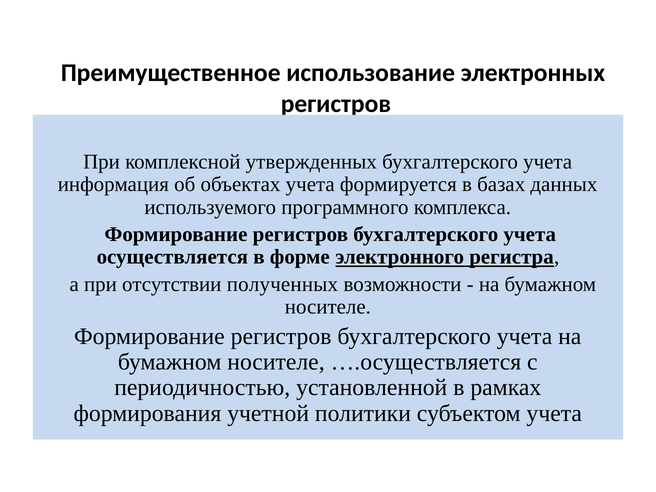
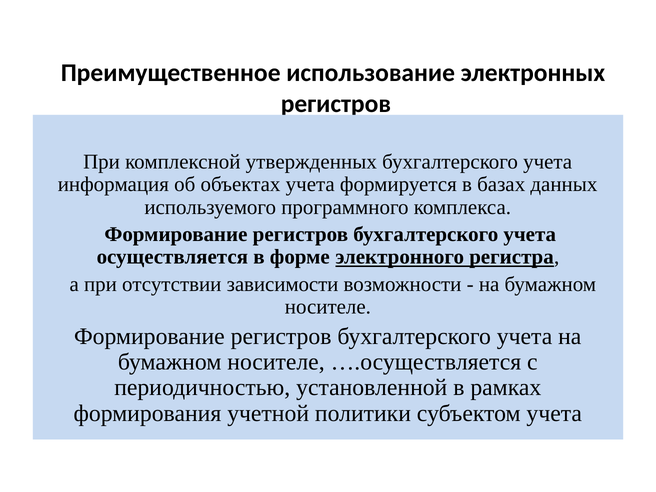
полученных: полученных -> зависимости
